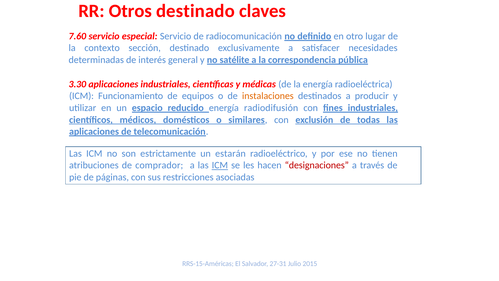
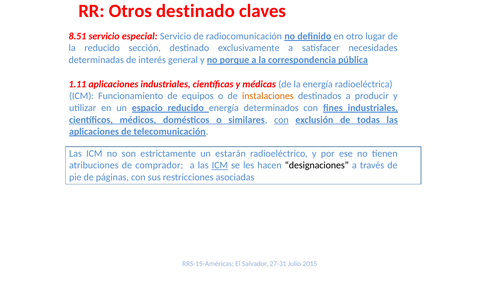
7.60: 7.60 -> 8.51
la contexto: contexto -> reducido
satélite: satélite -> porque
3.30: 3.30 -> 1.11
radiodifusión: radiodifusión -> determinados
con at (281, 120) underline: none -> present
designaciones colour: red -> black
